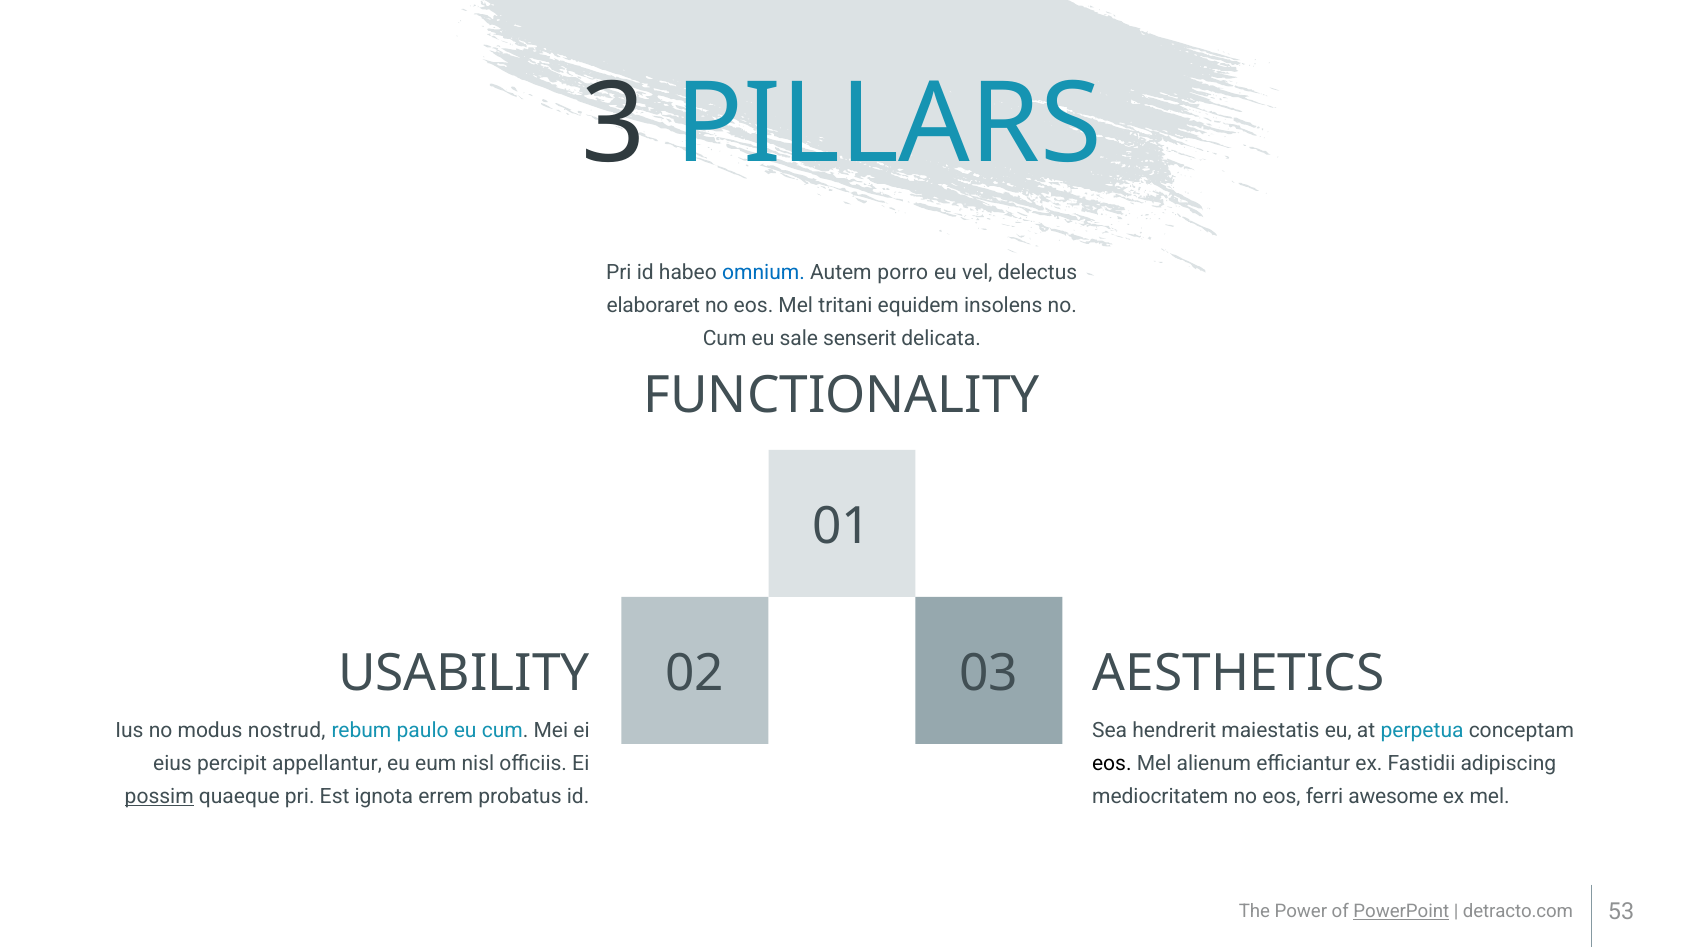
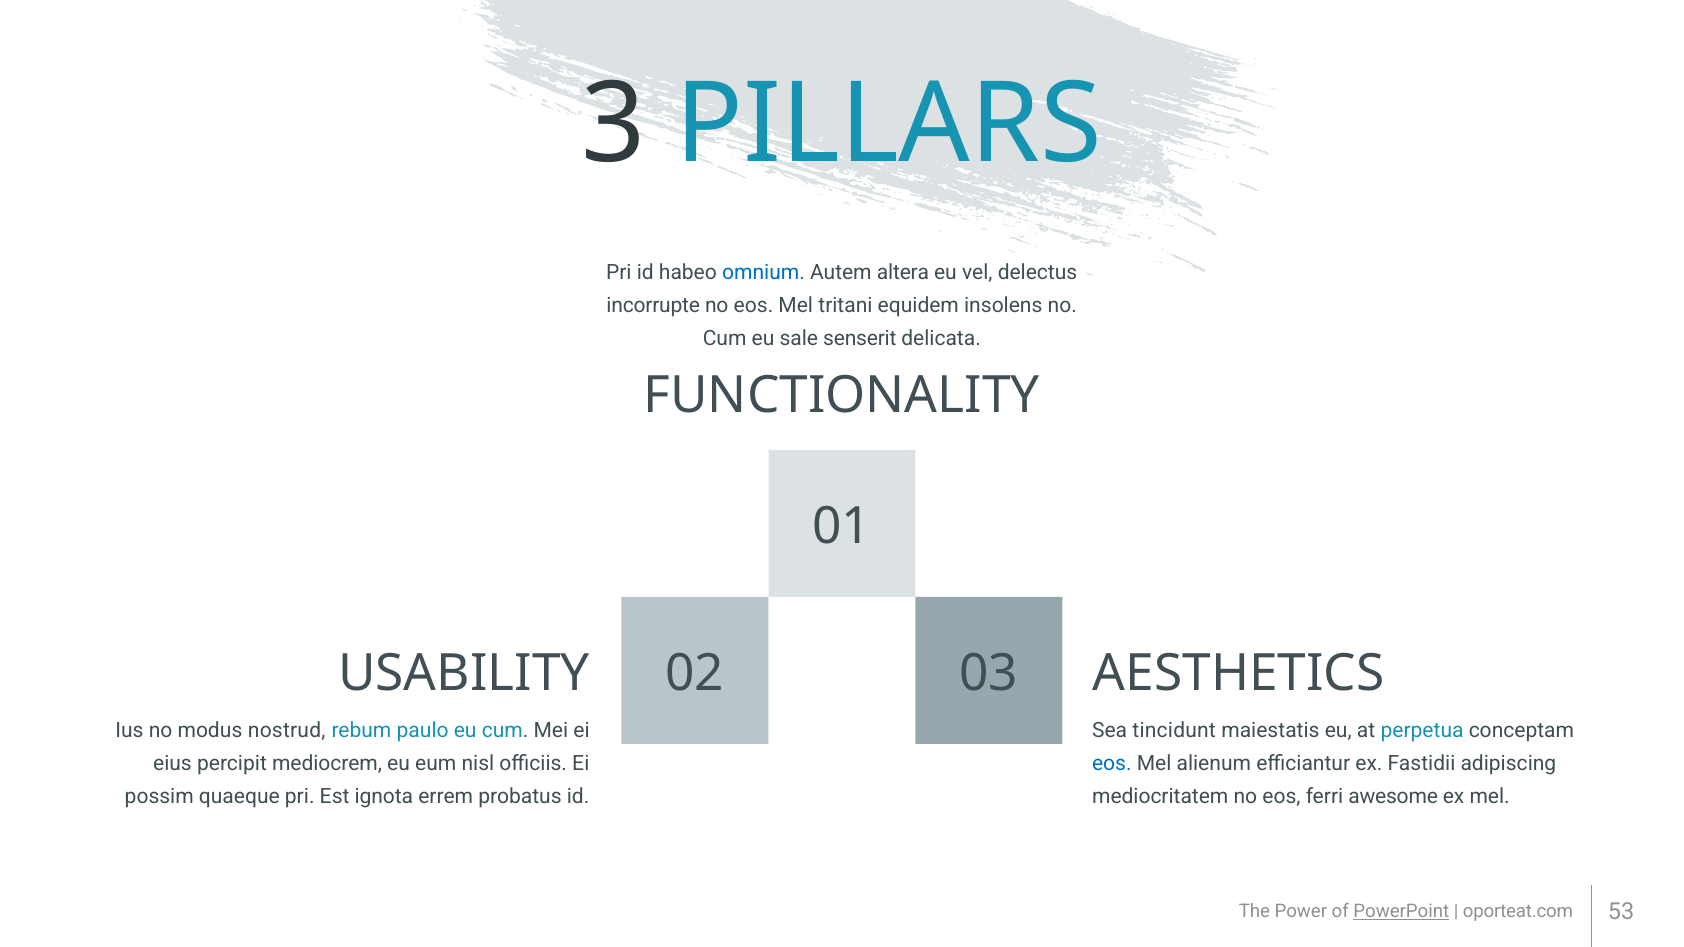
porro: porro -> altera
elaboraret: elaboraret -> incorrupte
hendrerit: hendrerit -> tincidunt
appellantur: appellantur -> mediocrem
eos at (1112, 764) colour: black -> blue
possim underline: present -> none
detracto.com: detracto.com -> oporteat.com
